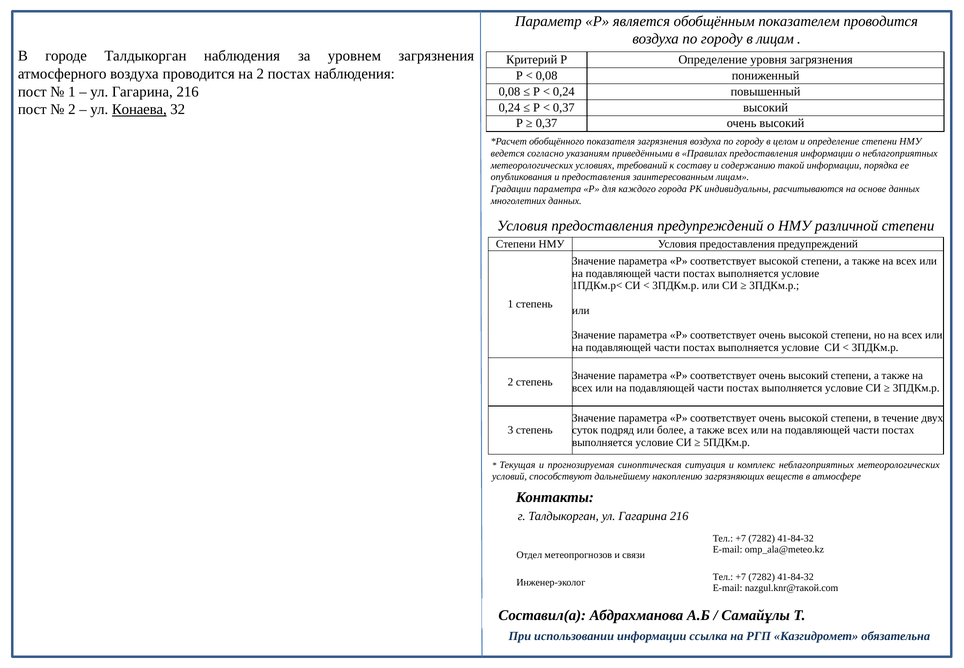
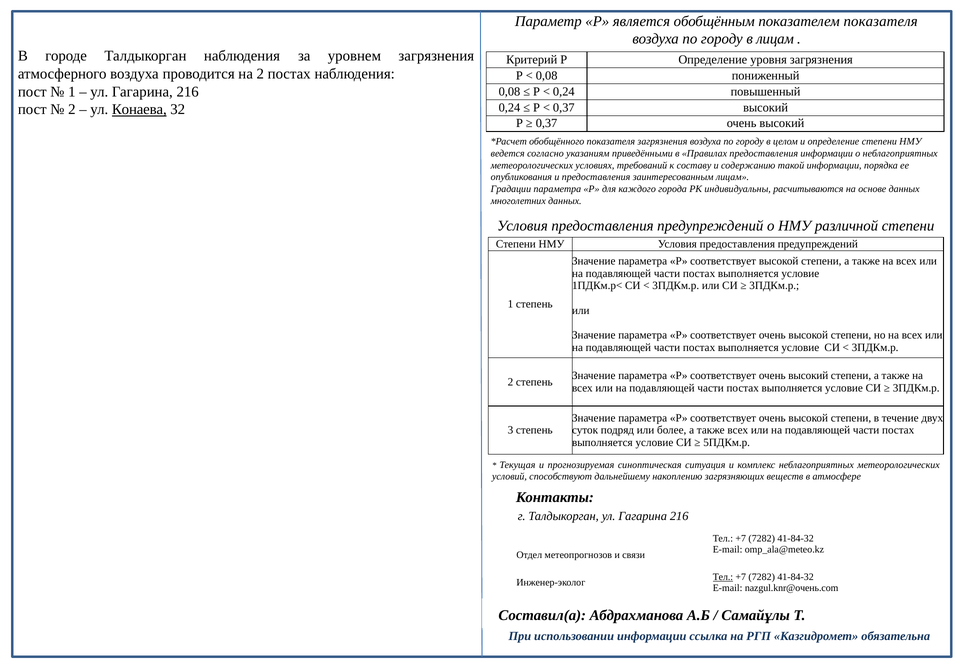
показателем проводится: проводится -> показателя
Тел at (723, 577) underline: none -> present
nazgul.knr@такой.com: nazgul.knr@такой.com -> nazgul.knr@очень.com
